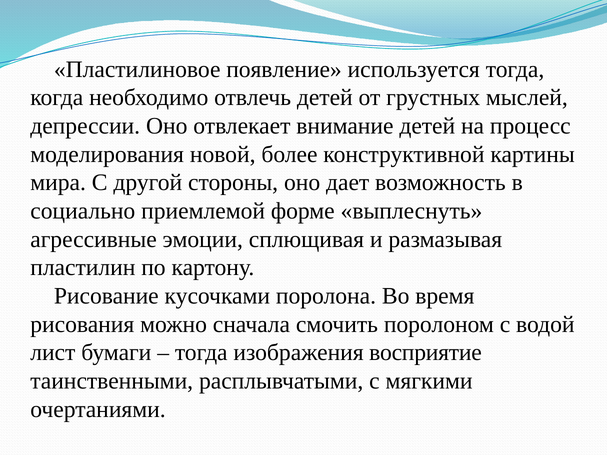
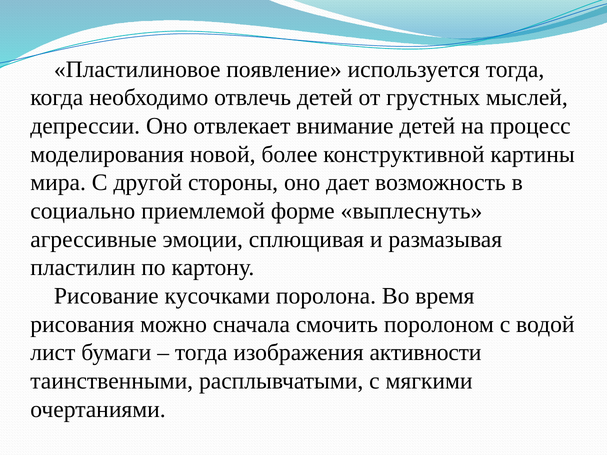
восприятие: восприятие -> активности
